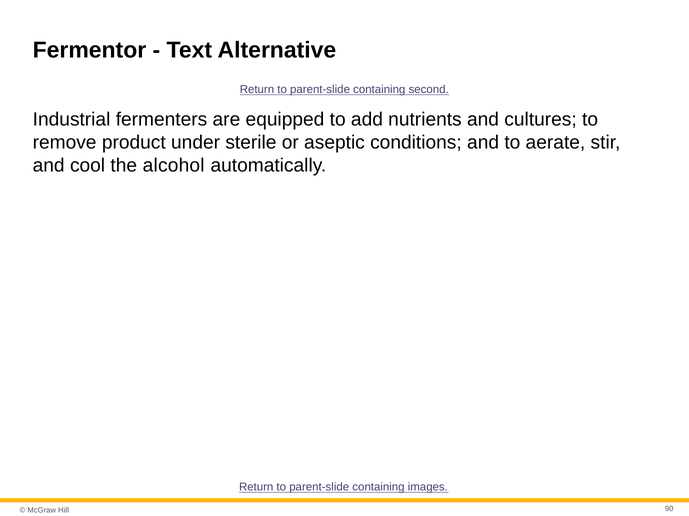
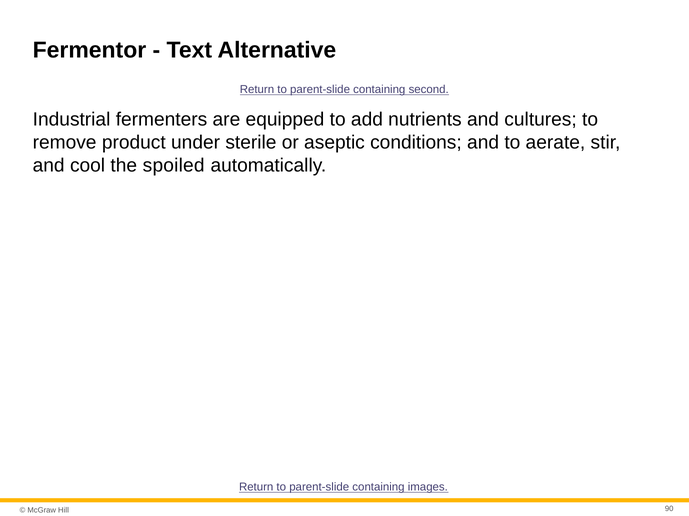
alcohol: alcohol -> spoiled
